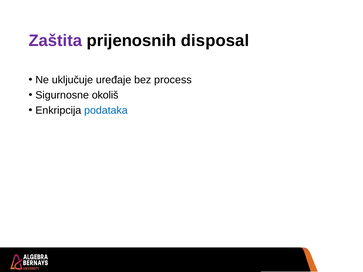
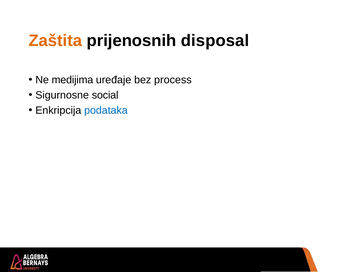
Zaštita colour: purple -> orange
uključuje: uključuje -> medijima
okoliš: okoliš -> social
